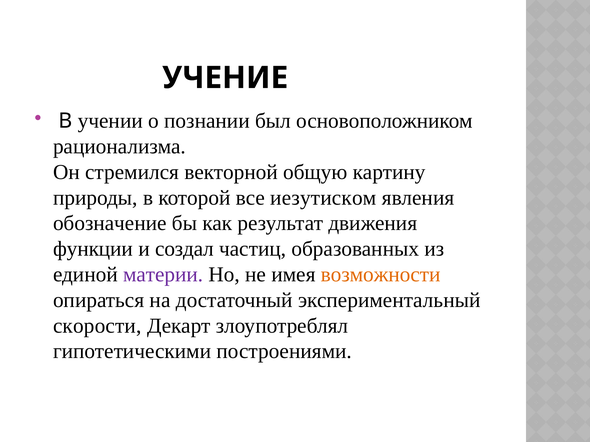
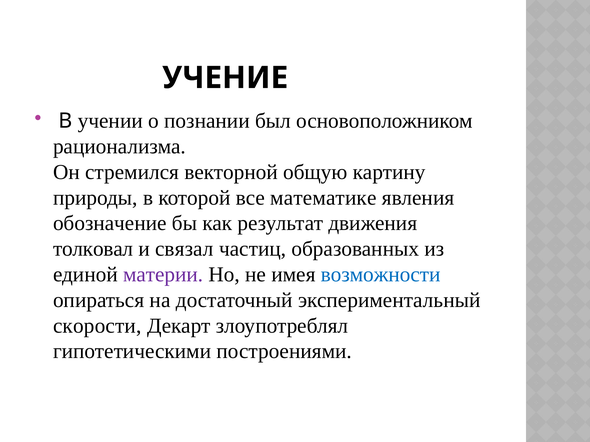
иезутиском: иезутиском -> математике
функции: функции -> толковал
создал: создал -> связал
возможности colour: orange -> blue
